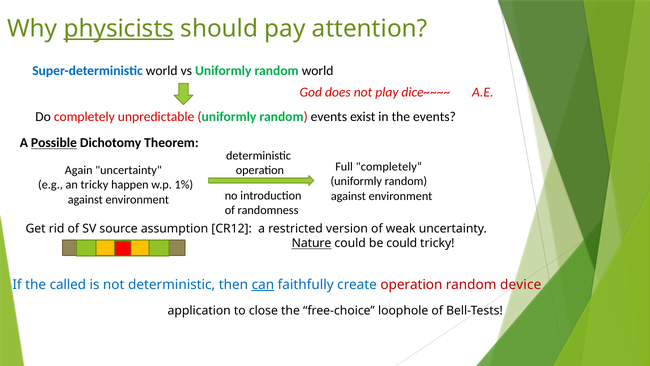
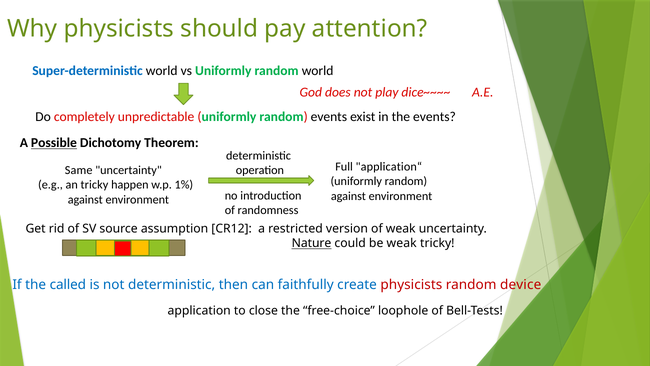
physicists at (119, 28) underline: present -> none
completely“: completely“ -> application“
Again: Again -> Same
be could: could -> weak
can underline: present -> none
create operation: operation -> physicists
